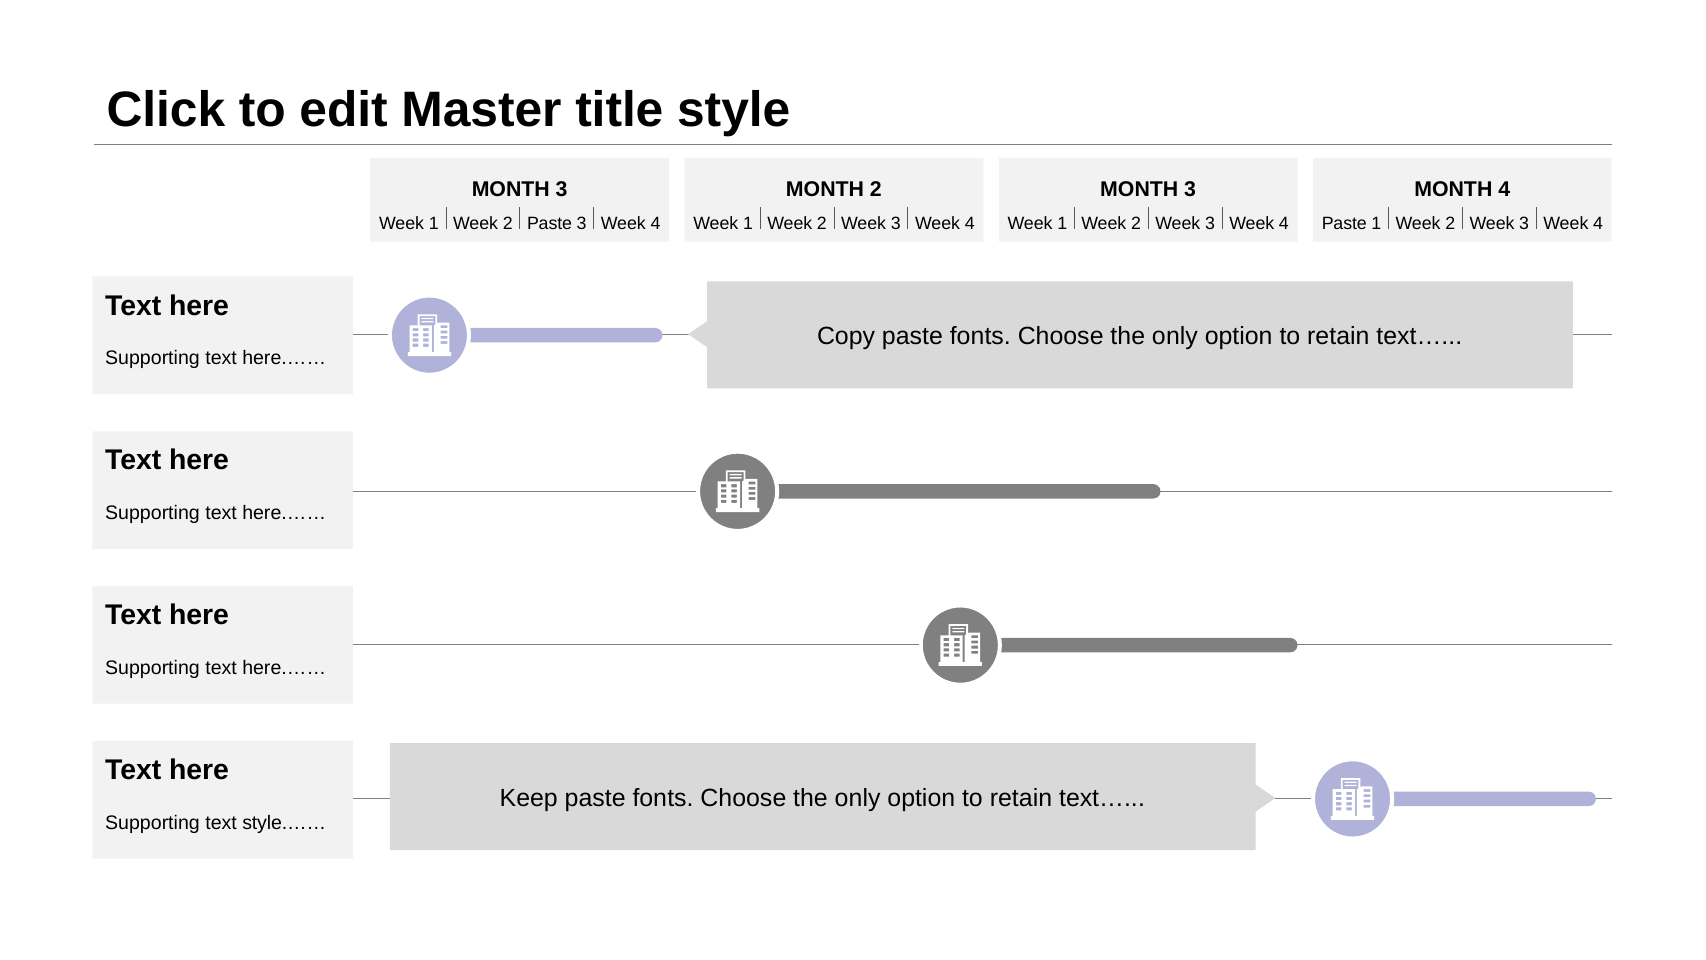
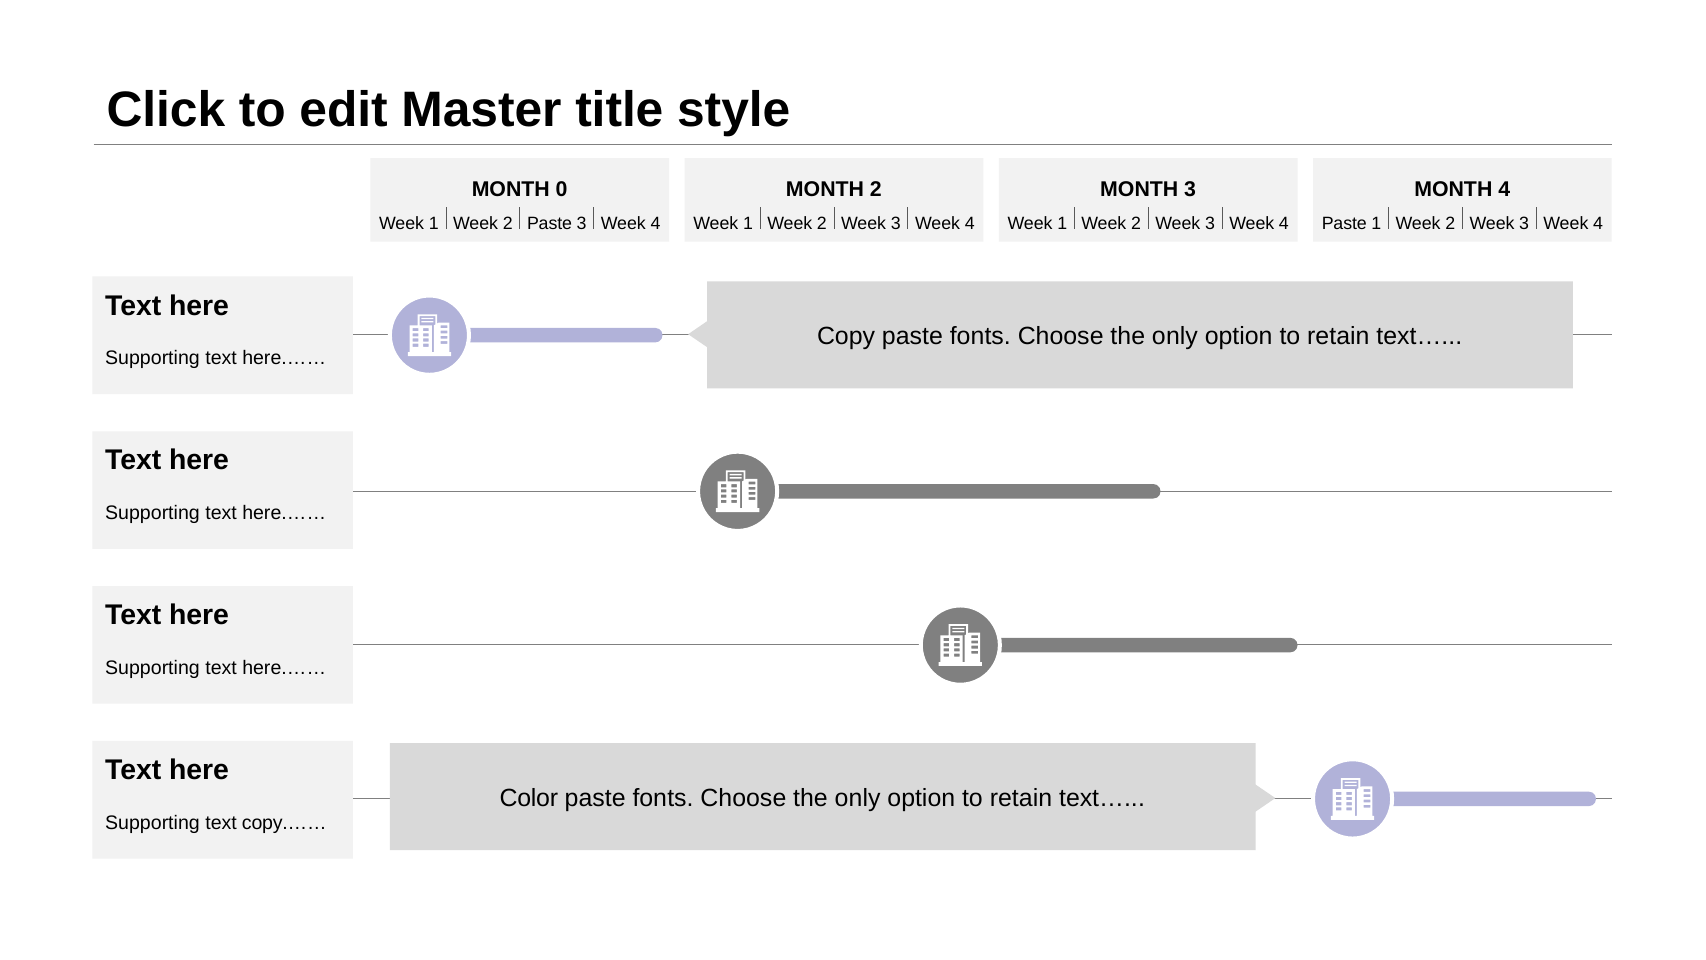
3 at (562, 189): 3 -> 0
Keep: Keep -> Color
style.……: style.…… -> copy.……
